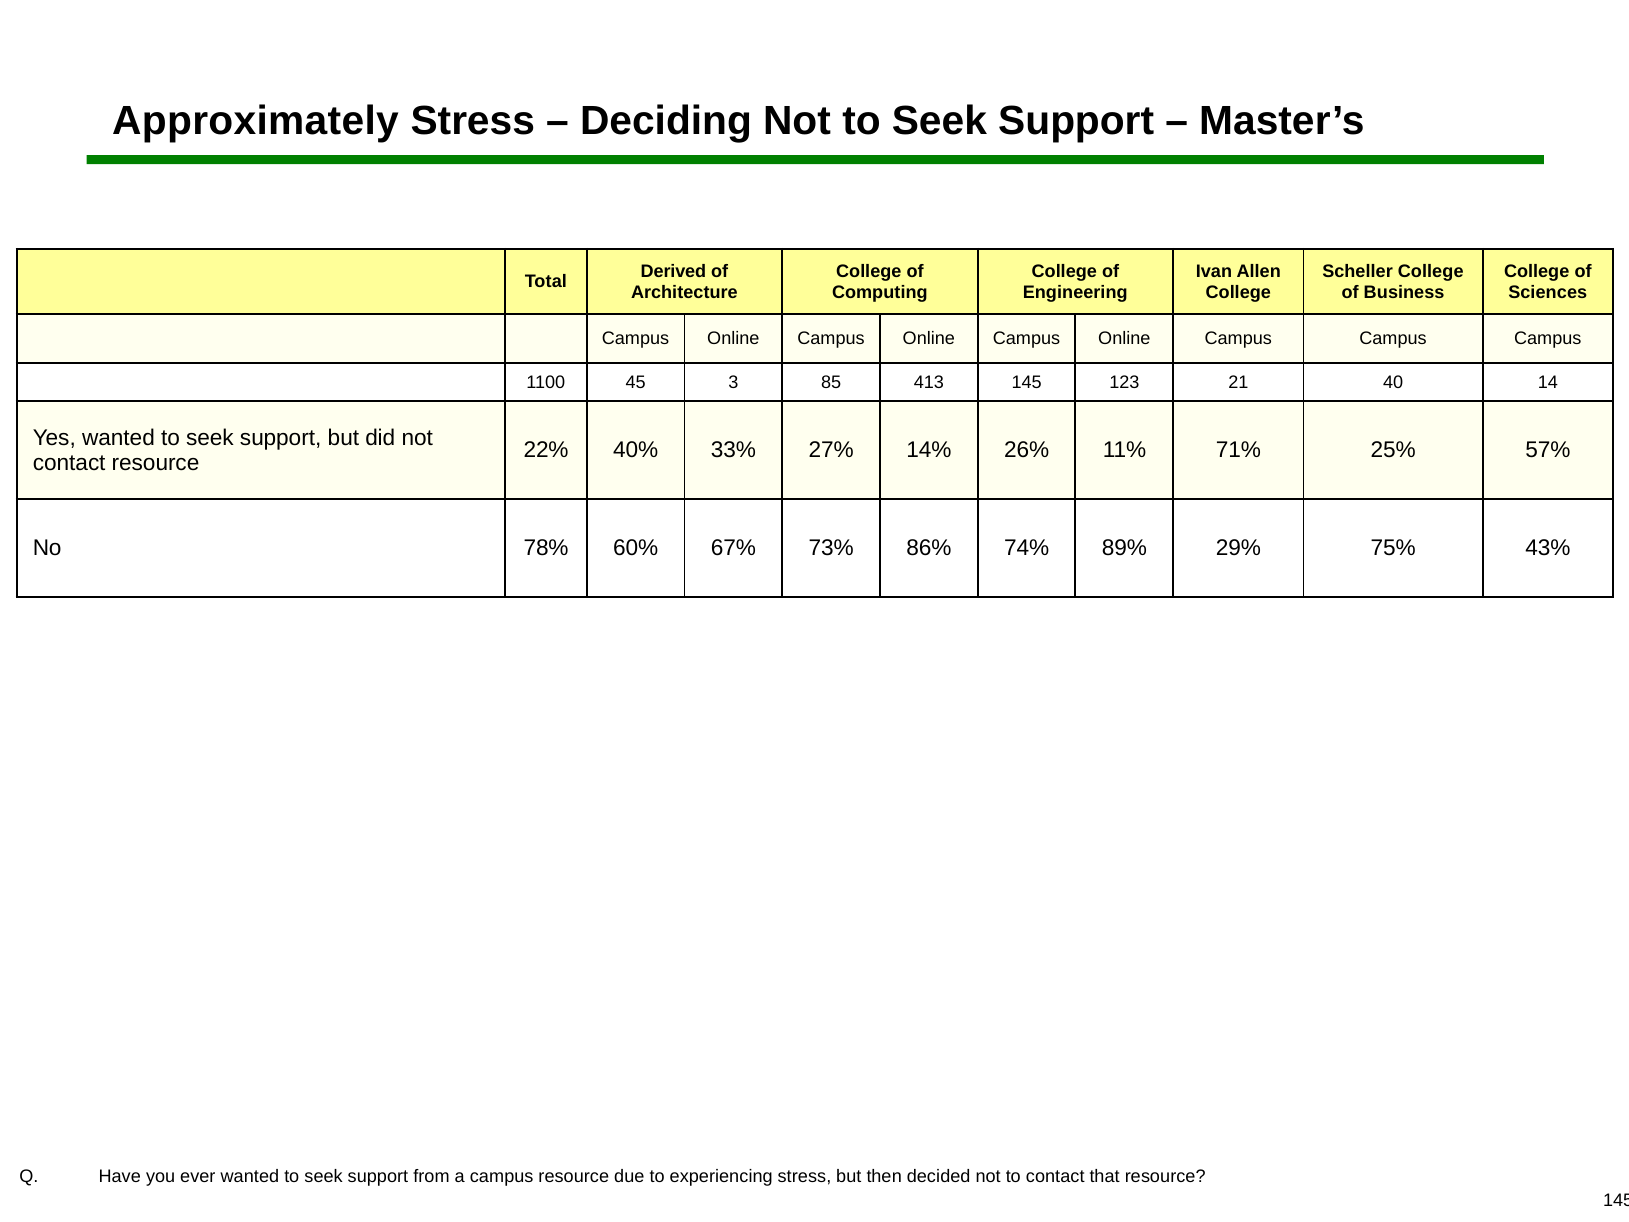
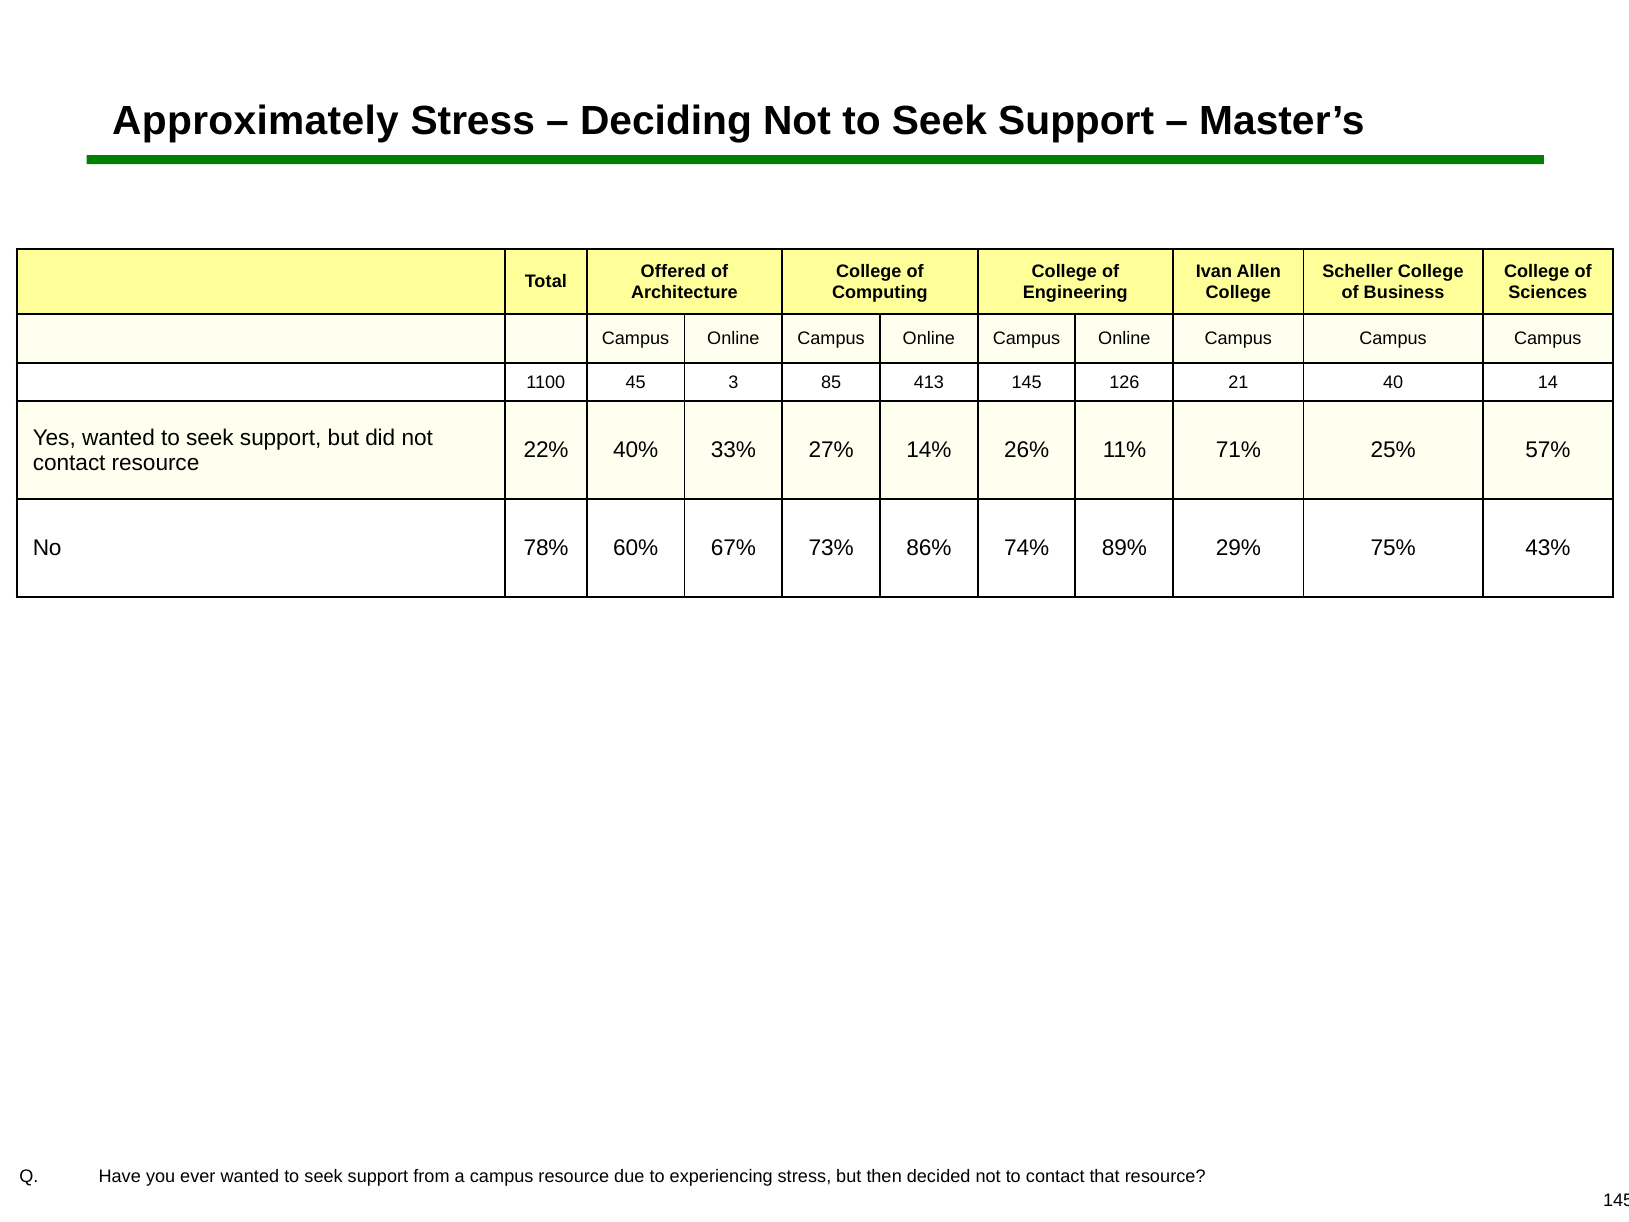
Derived: Derived -> Offered
123: 123 -> 126
